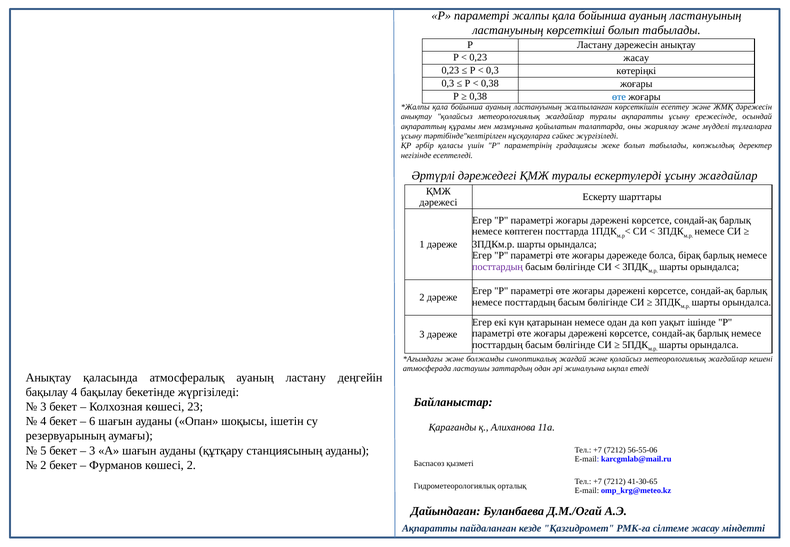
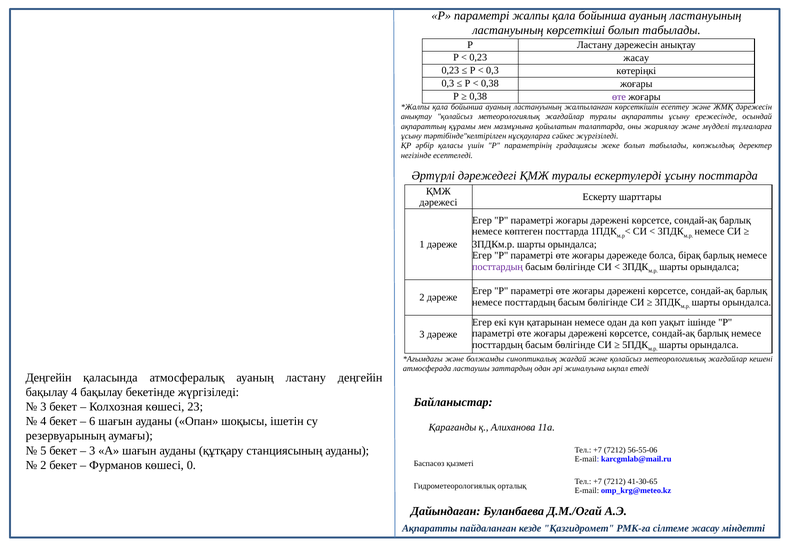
өте at (619, 97) colour: blue -> purple
ұсыну жағдайлар: жағдайлар -> посттарда
Анықтау at (48, 378): Анықтау -> Деңгейін
көшесі 2: 2 -> 0
